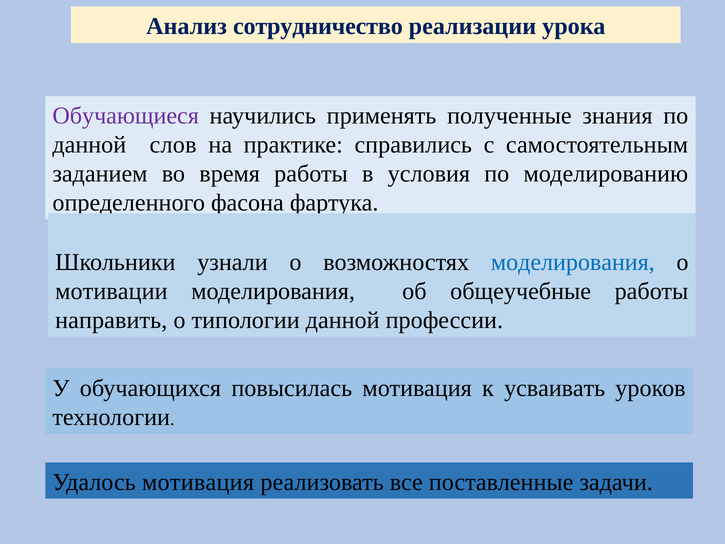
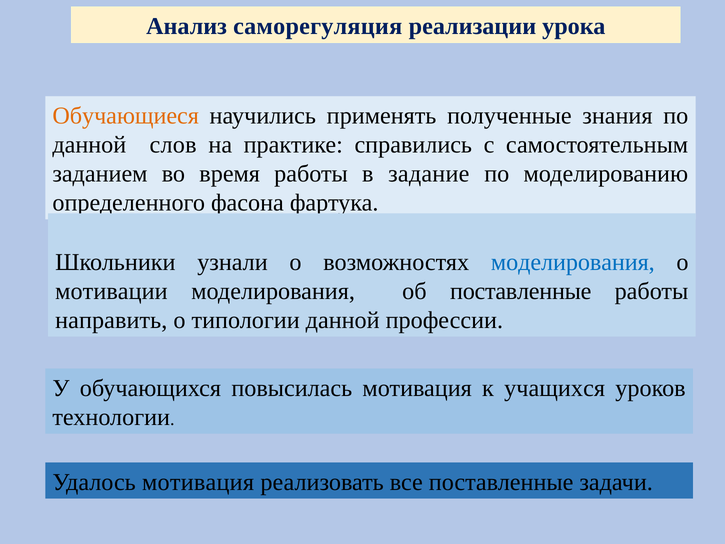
сотрудничество: сотрудничество -> саморегуляция
Обучающиеся colour: purple -> orange
условия: условия -> задание
об общеучебные: общеучебные -> поставленные
усваивать: усваивать -> учащихся
